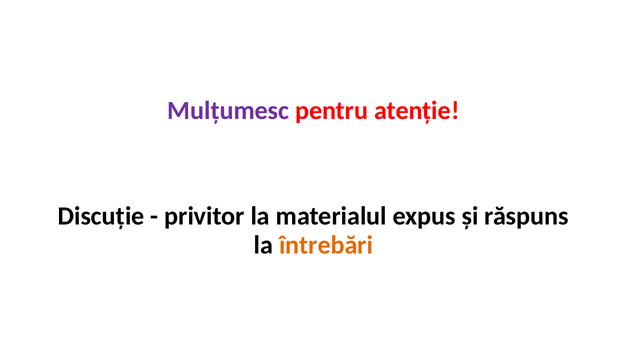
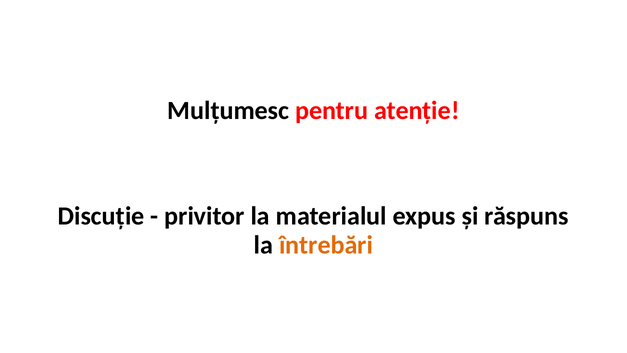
Mulţumesc colour: purple -> black
